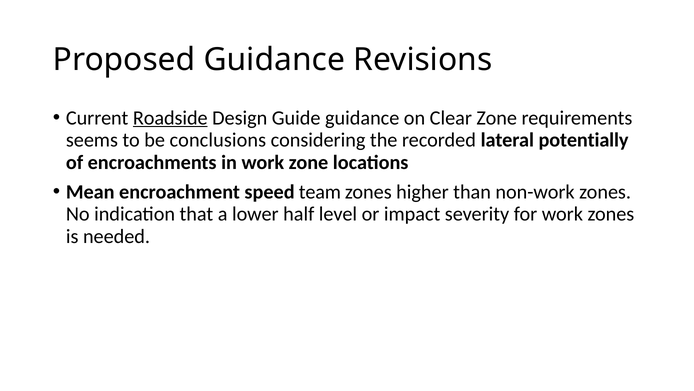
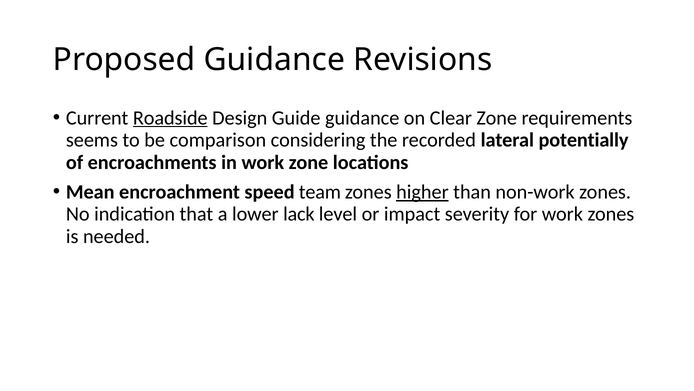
conclusions: conclusions -> comparison
higher underline: none -> present
half: half -> lack
